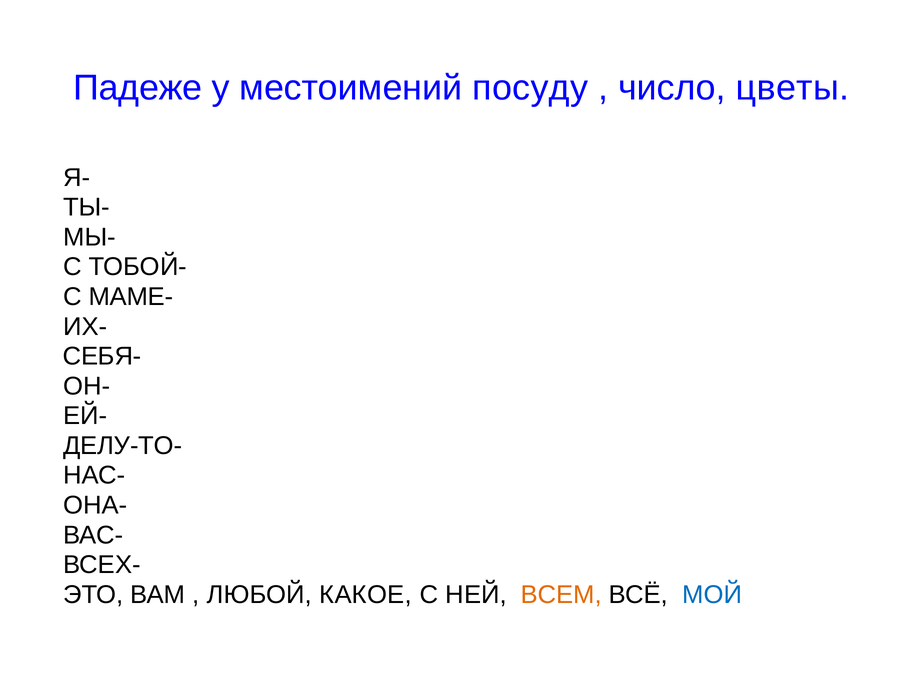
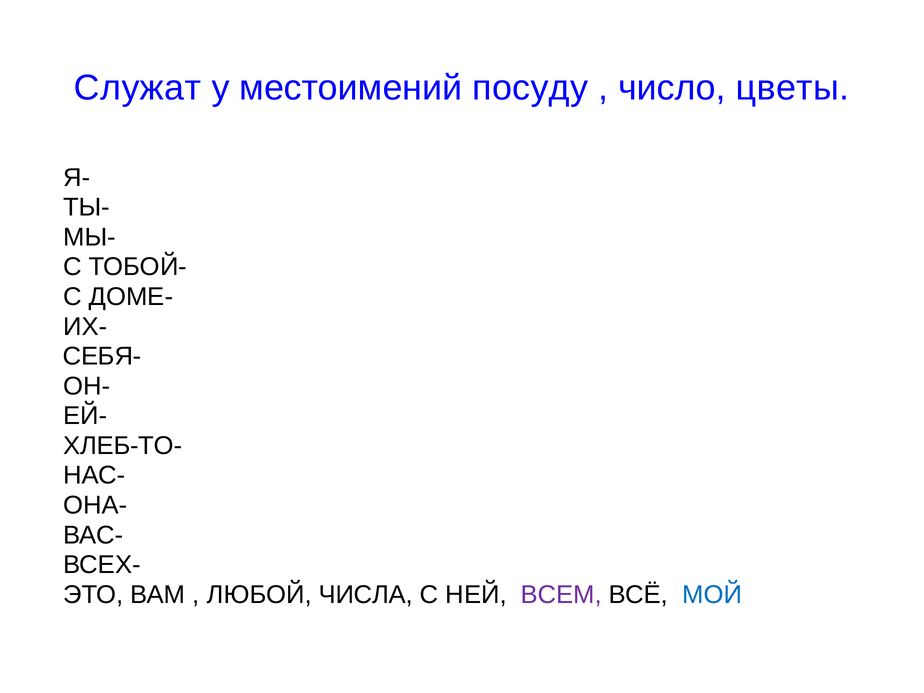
Падеже: Падеже -> Служат
МАМЕ-: МАМЕ- -> ДОМЕ-
ДЕЛУ-ТО-: ДЕЛУ-ТО- -> ХЛЕБ-ТО-
КАКОЕ: КАКОЕ -> ЧИСЛА
ВСЕМ colour: orange -> purple
